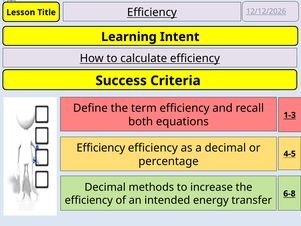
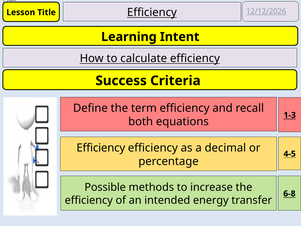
Decimal at (105, 187): Decimal -> Possible
